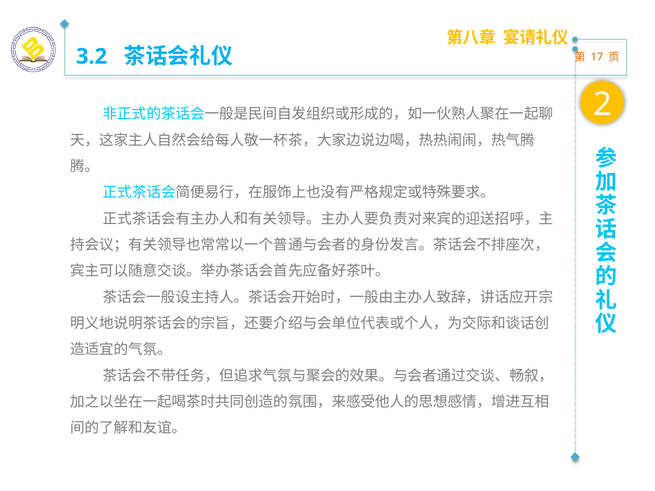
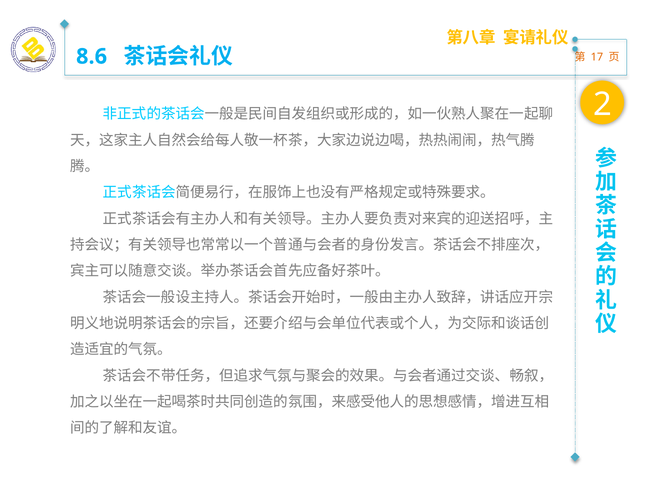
3.2: 3.2 -> 8.6
